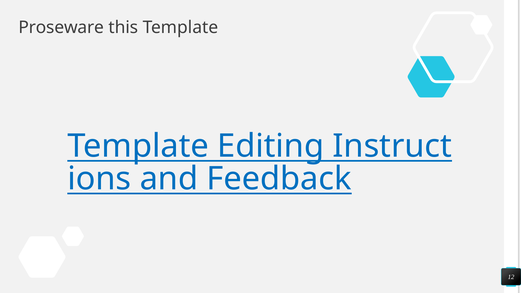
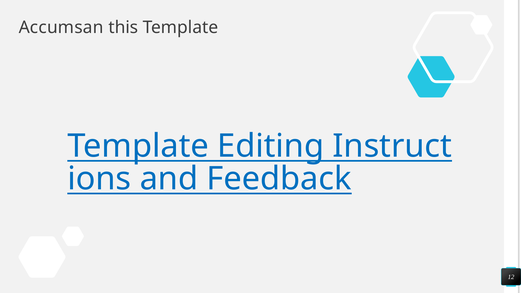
Proseware: Proseware -> Accumsan
